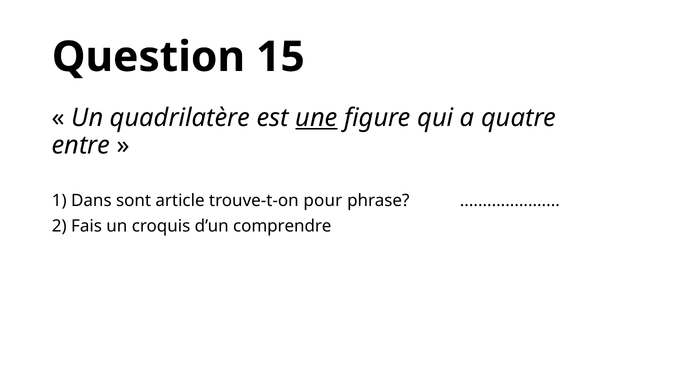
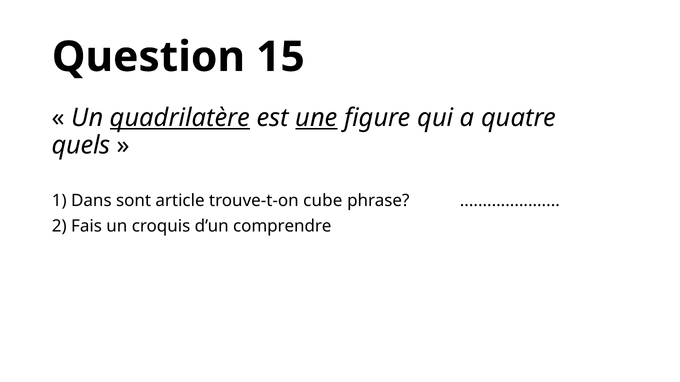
quadrilatère underline: none -> present
entre: entre -> quels
pour: pour -> cube
